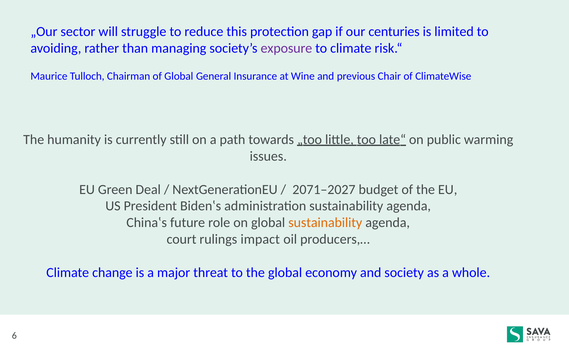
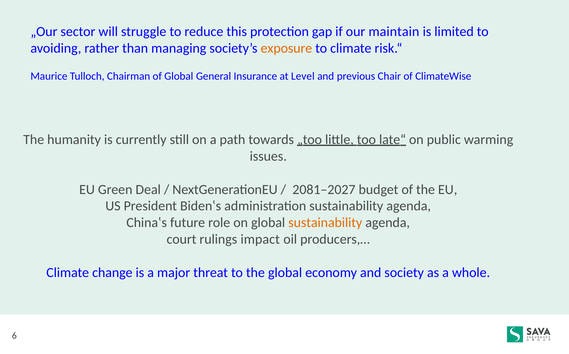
centuries: centuries -> maintain
exposure colour: purple -> orange
Wine: Wine -> Level
2071–2027: 2071–2027 -> 2081–2027
